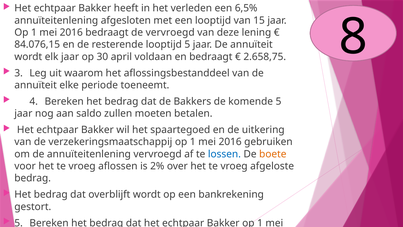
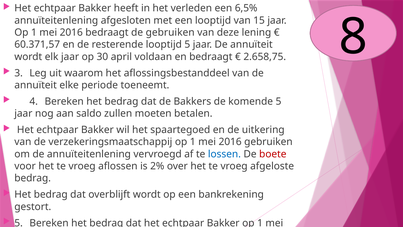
de vervroegd: vervroegd -> gebruiken
84.076,15: 84.076,15 -> 60.371,57
boete at (273, 154) colour: orange -> red
